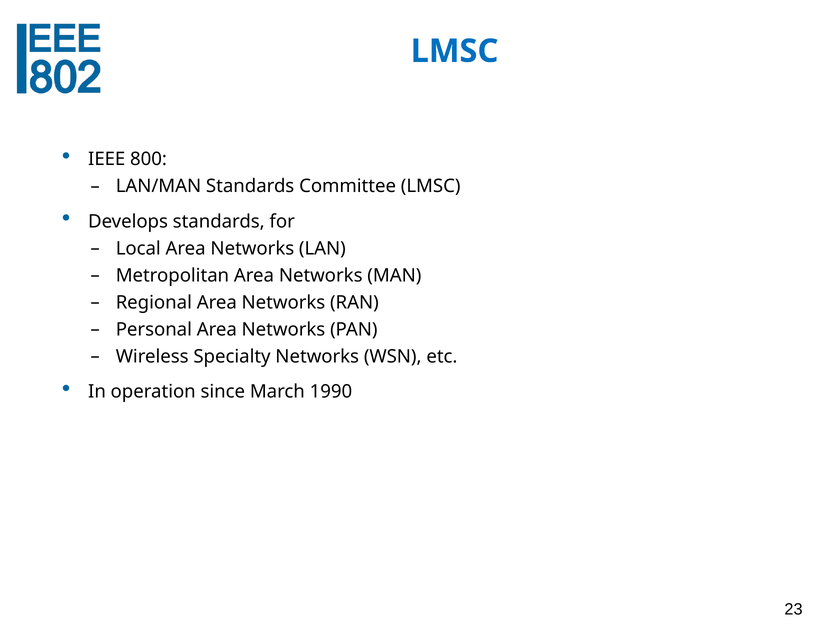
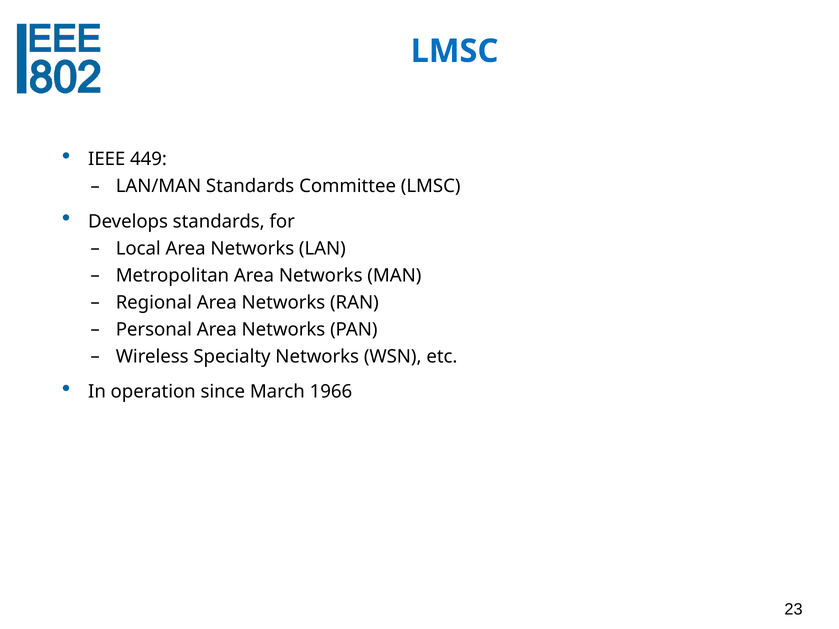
800: 800 -> 449
1990: 1990 -> 1966
